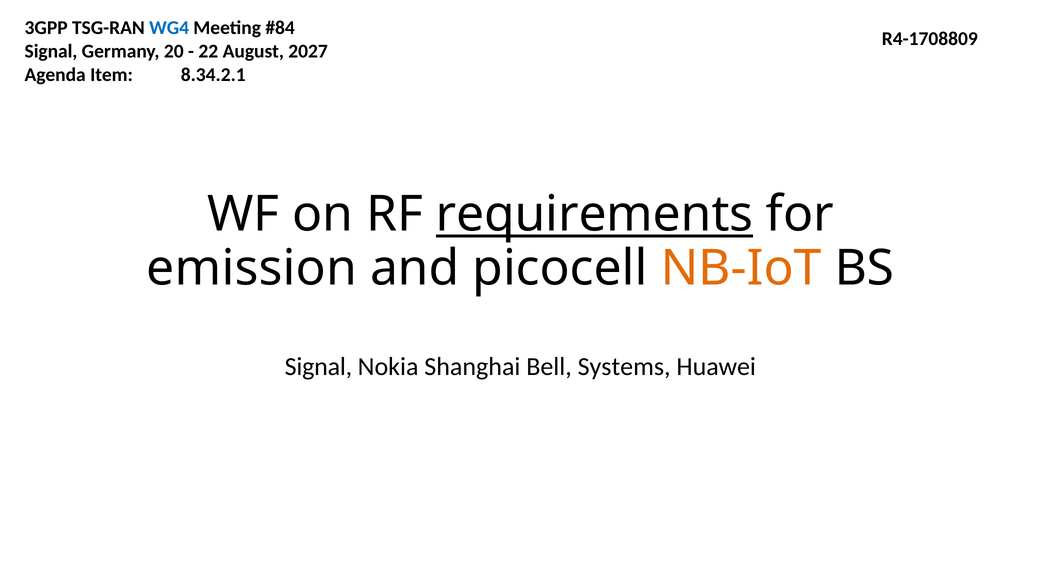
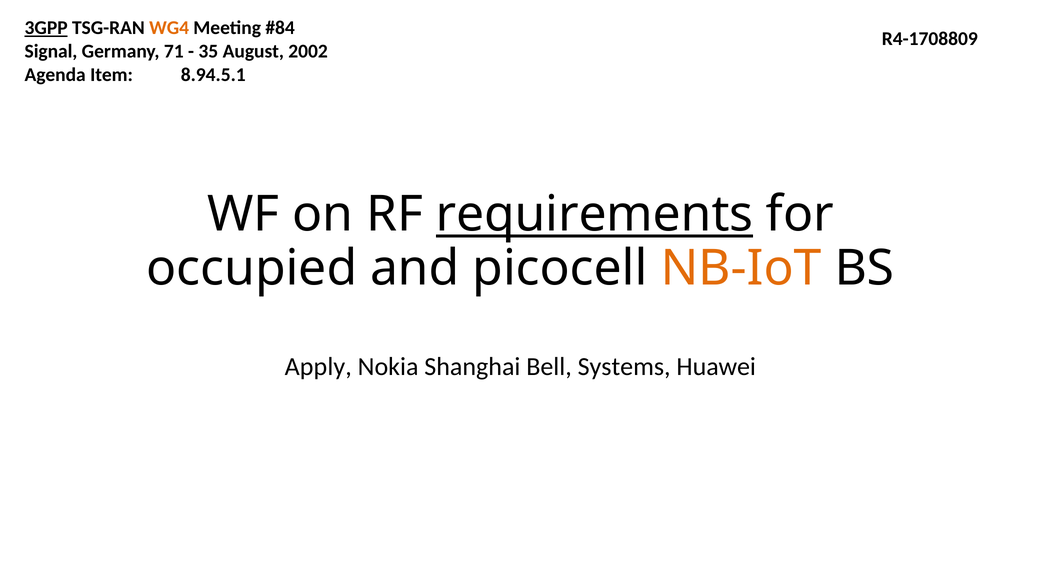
3GPP underline: none -> present
WG4 colour: blue -> orange
20: 20 -> 71
22: 22 -> 35
2027: 2027 -> 2002
8.34.2.1: 8.34.2.1 -> 8.94.5.1
emission: emission -> occupied
Signal at (318, 367): Signal -> Apply
